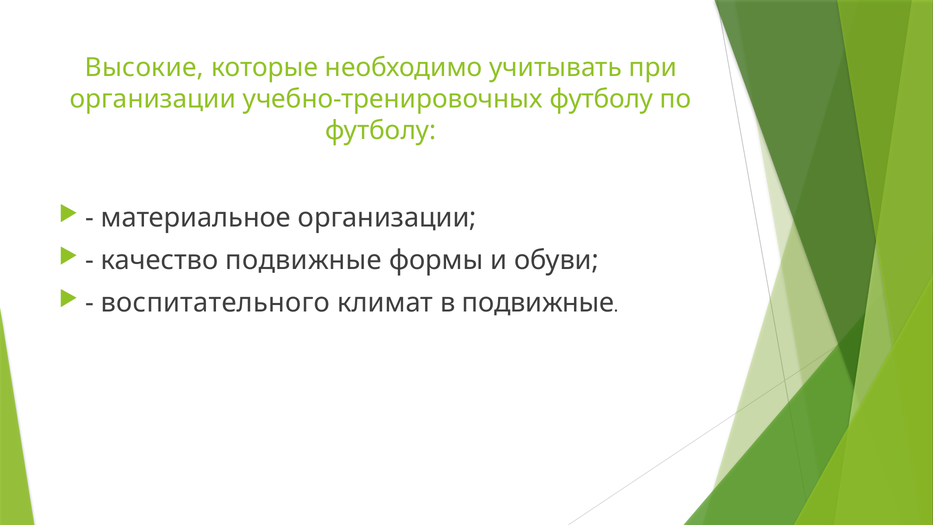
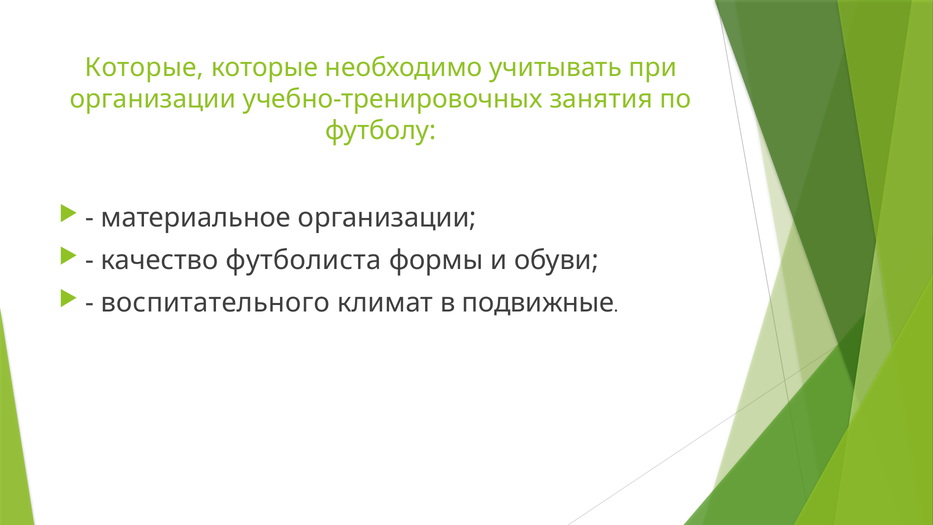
Высокие at (144, 68): Высокие -> Которые
учебно-тренировочных футболу: футболу -> занятия
качество подвижные: подвижные -> футболиста
